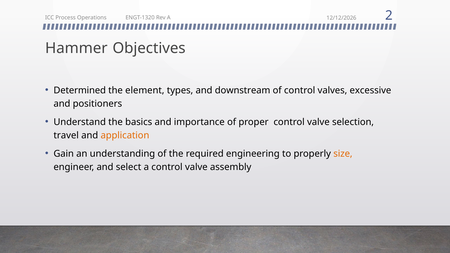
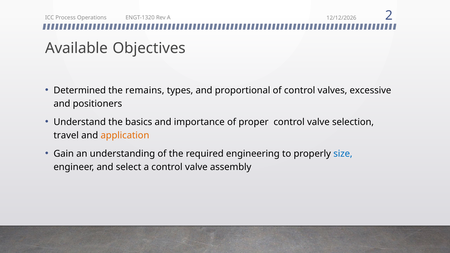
Hammer: Hammer -> Available
element: element -> remains
downstream: downstream -> proportional
size colour: orange -> blue
